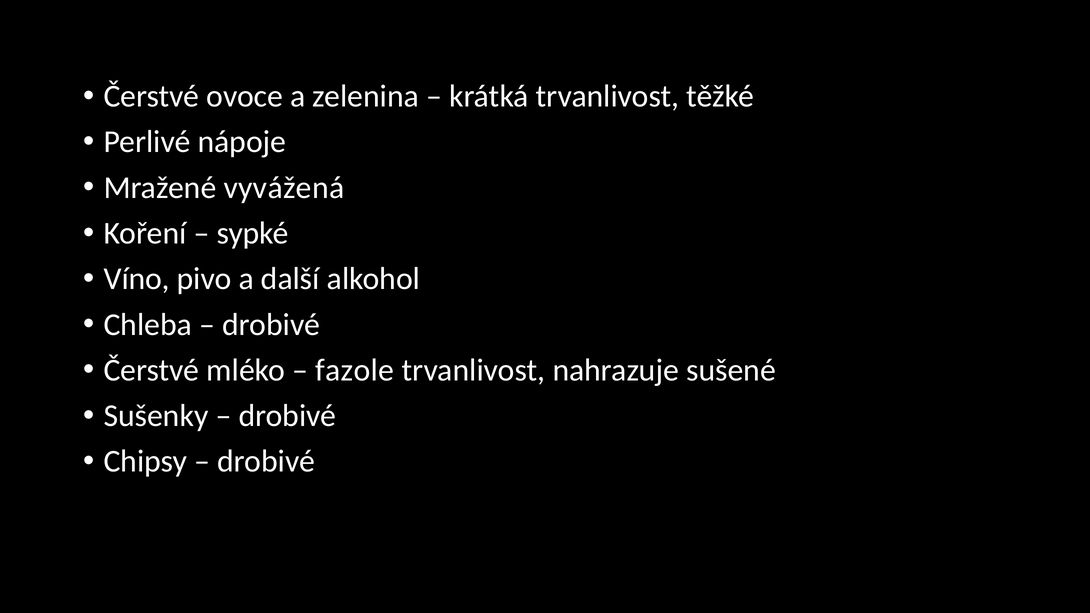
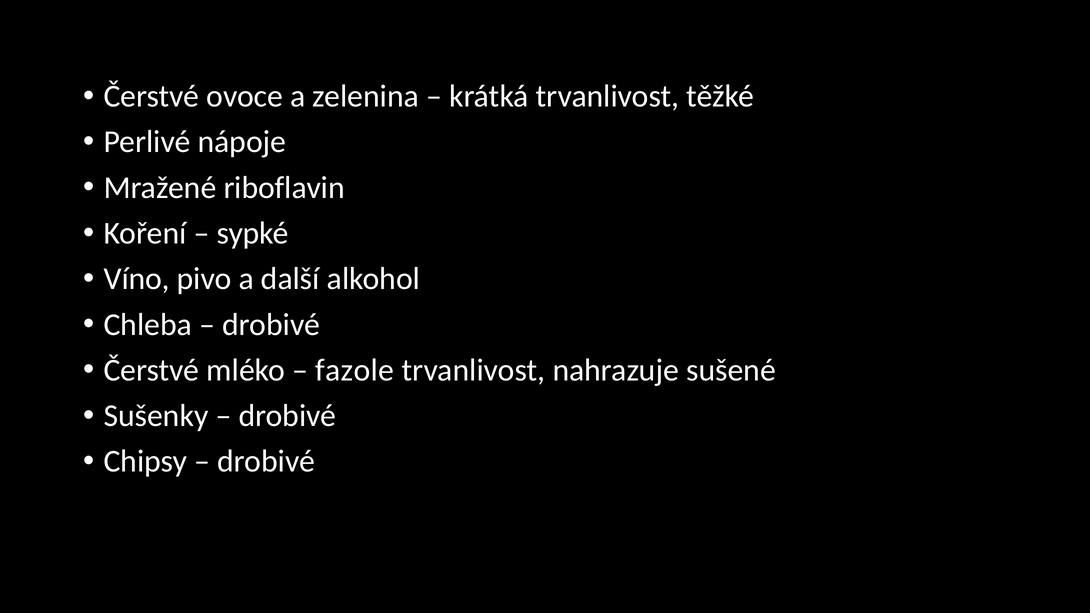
vyvážená: vyvážená -> riboflavin
